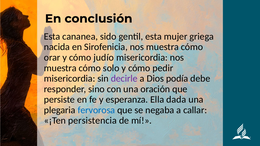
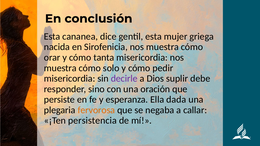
sido: sido -> dice
judío: judío -> tanta
podía: podía -> suplir
fervorosa colour: blue -> orange
